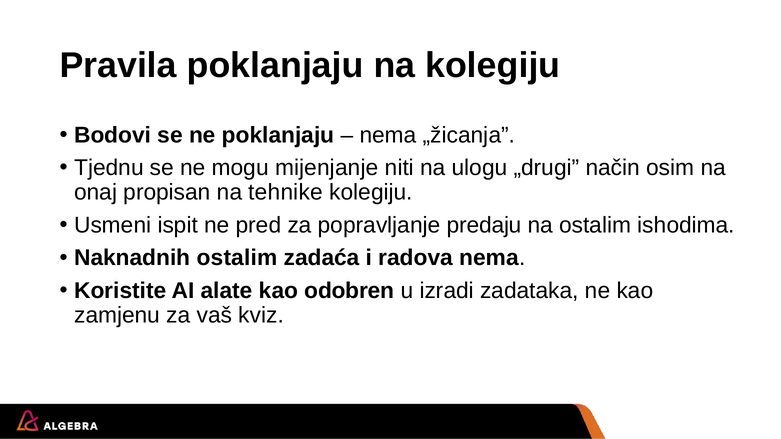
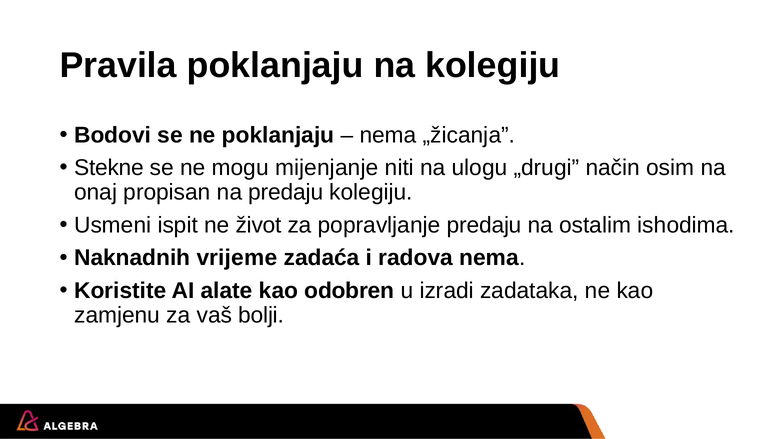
Tjednu: Tjednu -> Stekne
na tehnike: tehnike -> predaju
pred: pred -> život
Naknadnih ostalim: ostalim -> vrijeme
kviz: kviz -> bolji
